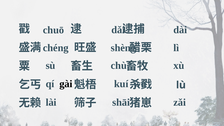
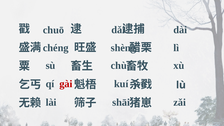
gài colour: black -> red
